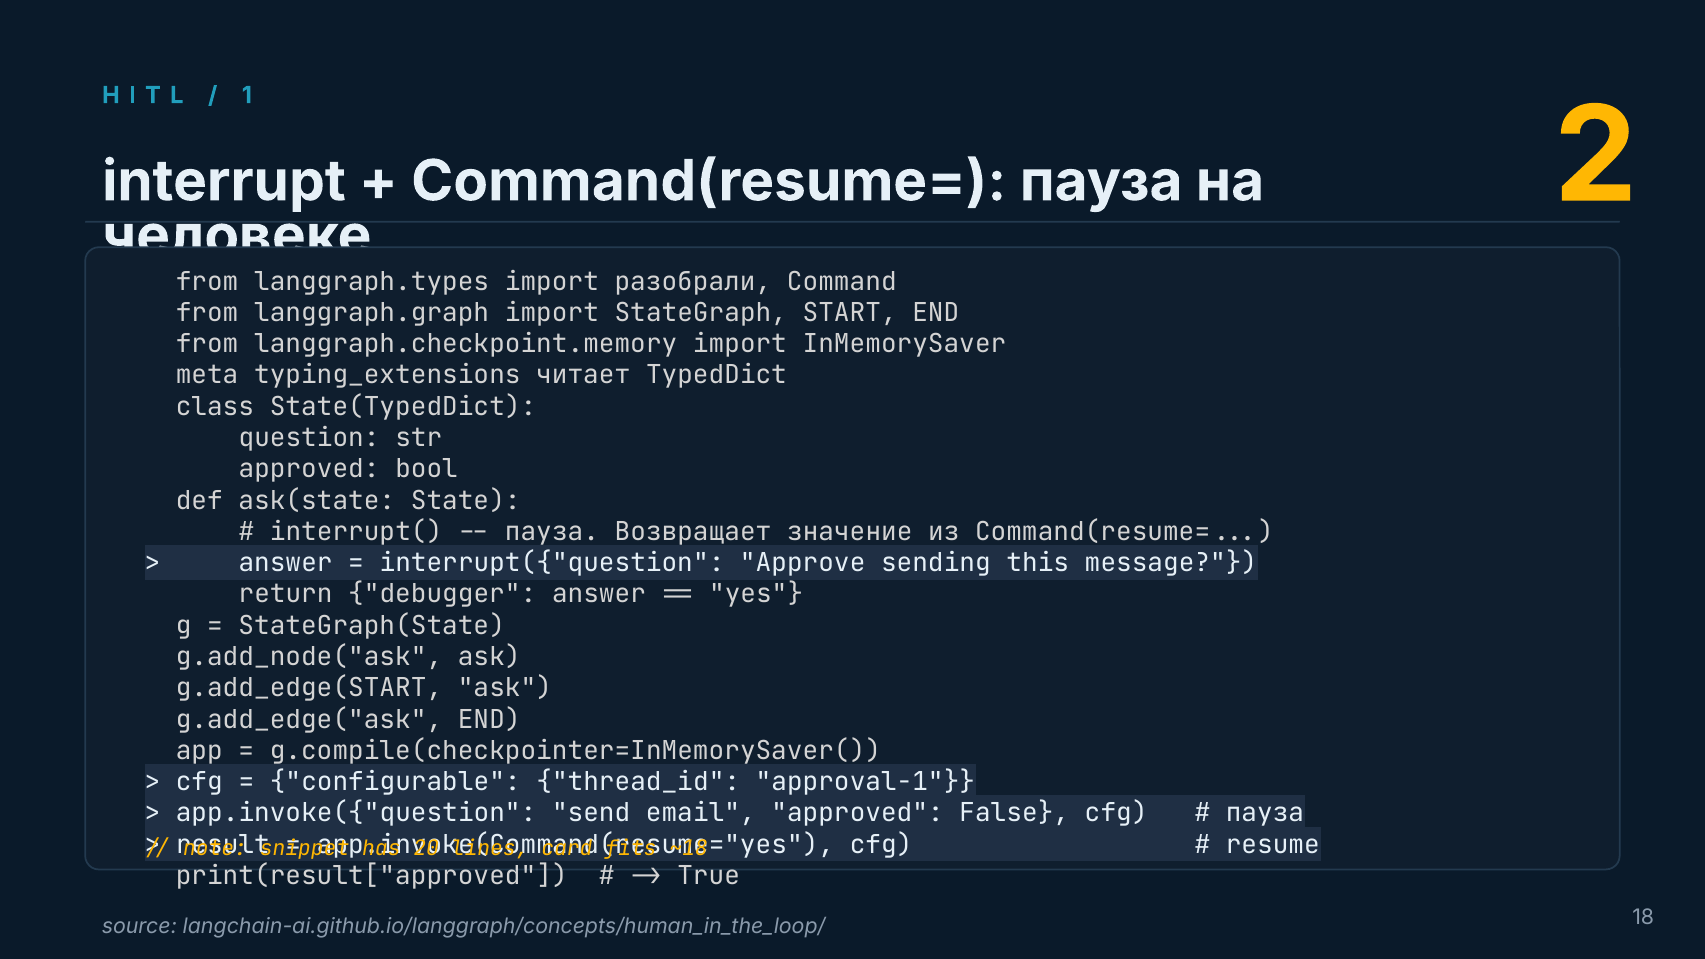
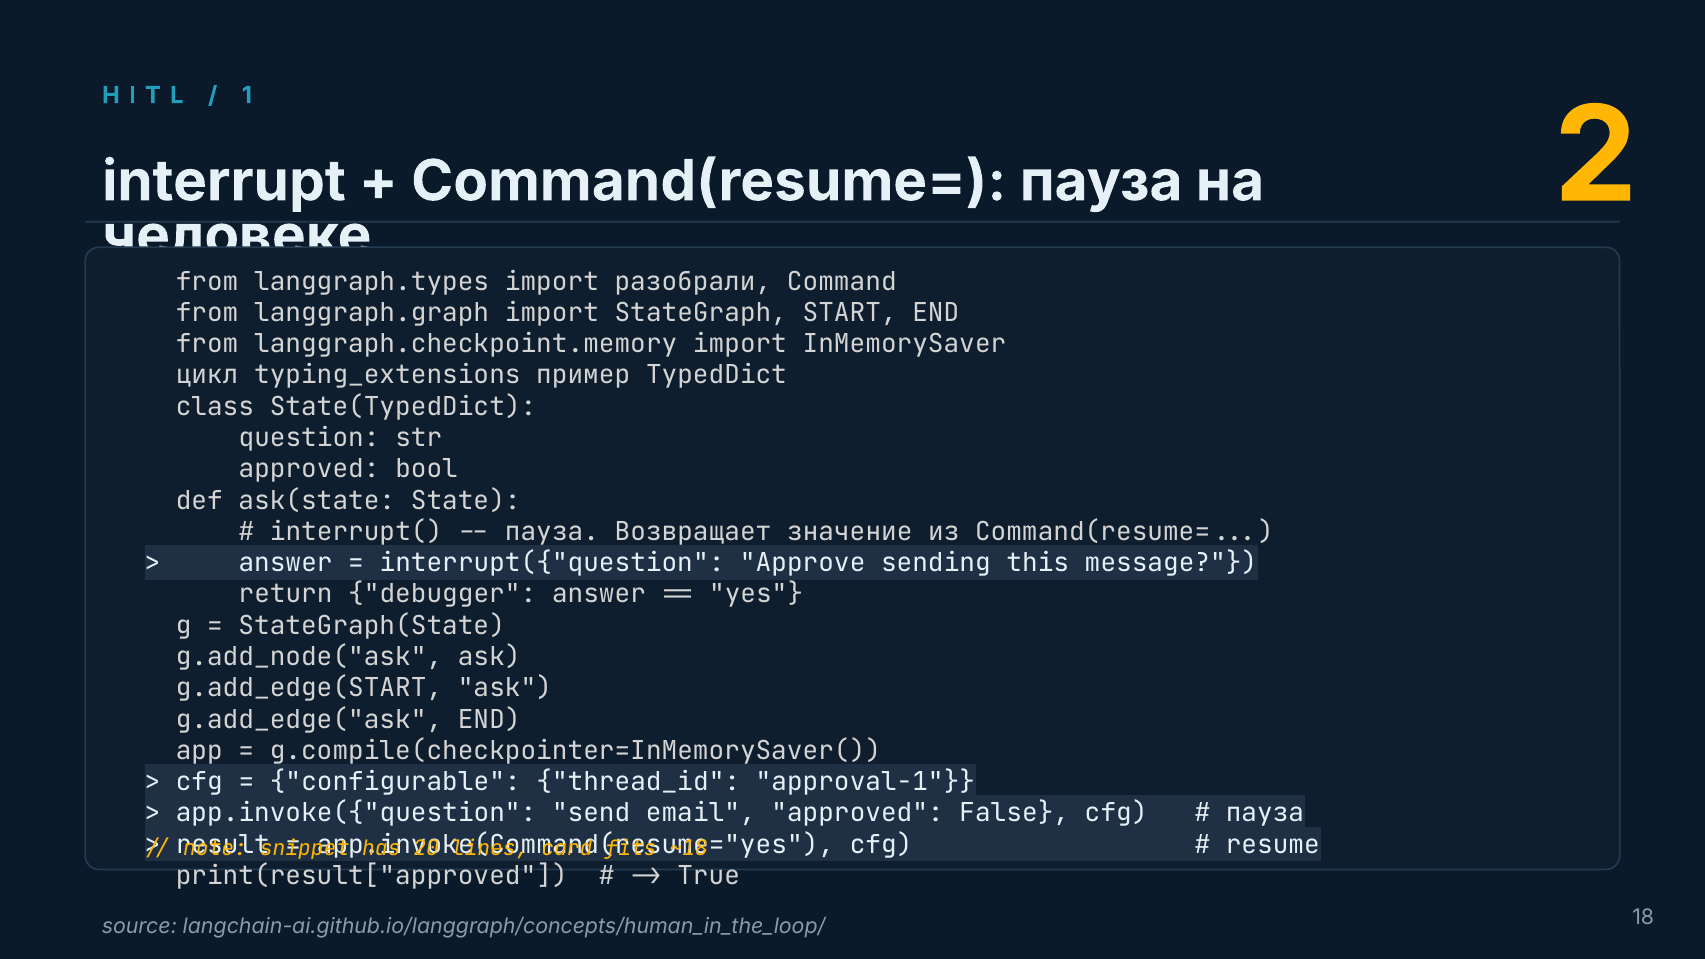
meta: meta -> цикл
читает: читает -> пример
